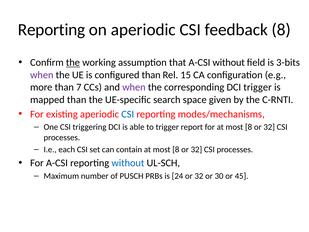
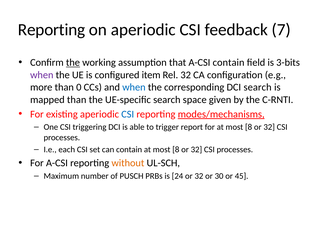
feedback 8: 8 -> 7
A-CSI without: without -> contain
configured than: than -> item
Rel 15: 15 -> 32
7: 7 -> 0
when at (134, 87) colour: purple -> blue
DCI trigger: trigger -> search
modes/mechanisms underline: none -> present
without at (128, 163) colour: blue -> orange
